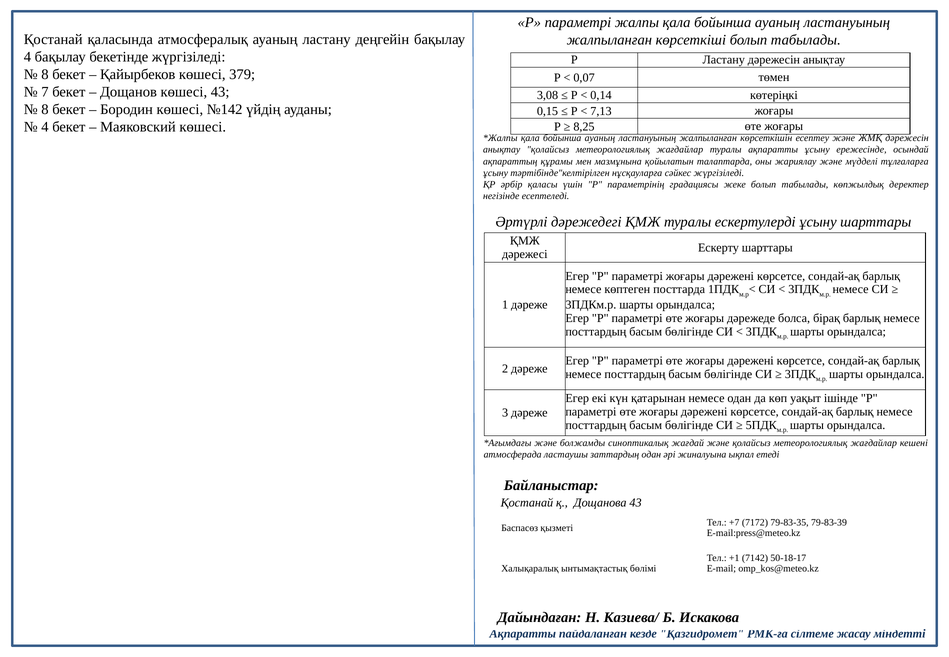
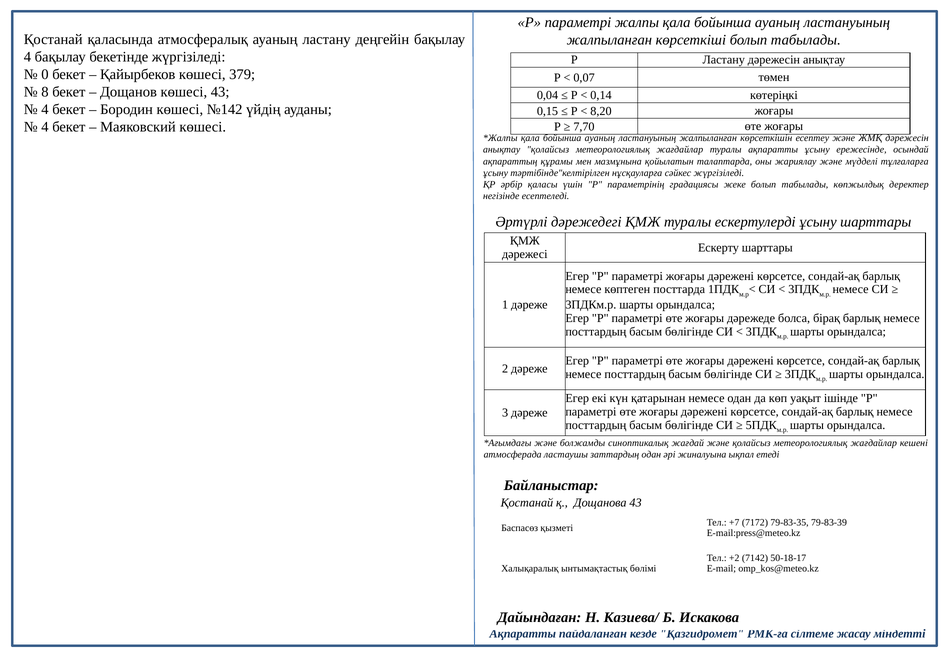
8 at (45, 75): 8 -> 0
7: 7 -> 8
3,08: 3,08 -> 0,04
8 at (45, 110): 8 -> 4
7,13: 7,13 -> 8,20
8,25: 8,25 -> 7,70
+1: +1 -> +2
